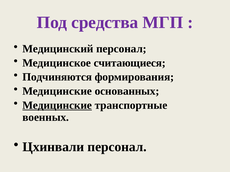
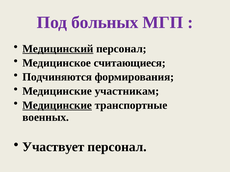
средства: средства -> больных
Медицинский underline: none -> present
основанных: основанных -> участникам
Цхинвали: Цхинвали -> Участвует
